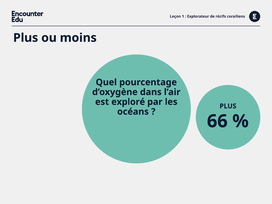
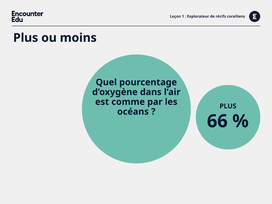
exploré: exploré -> comme
